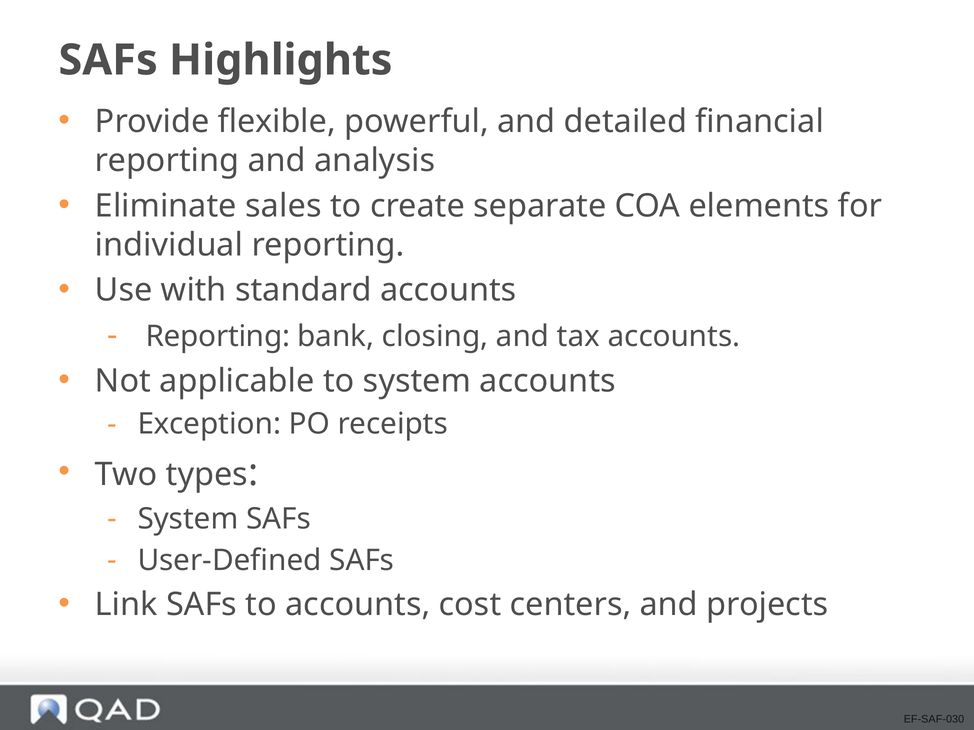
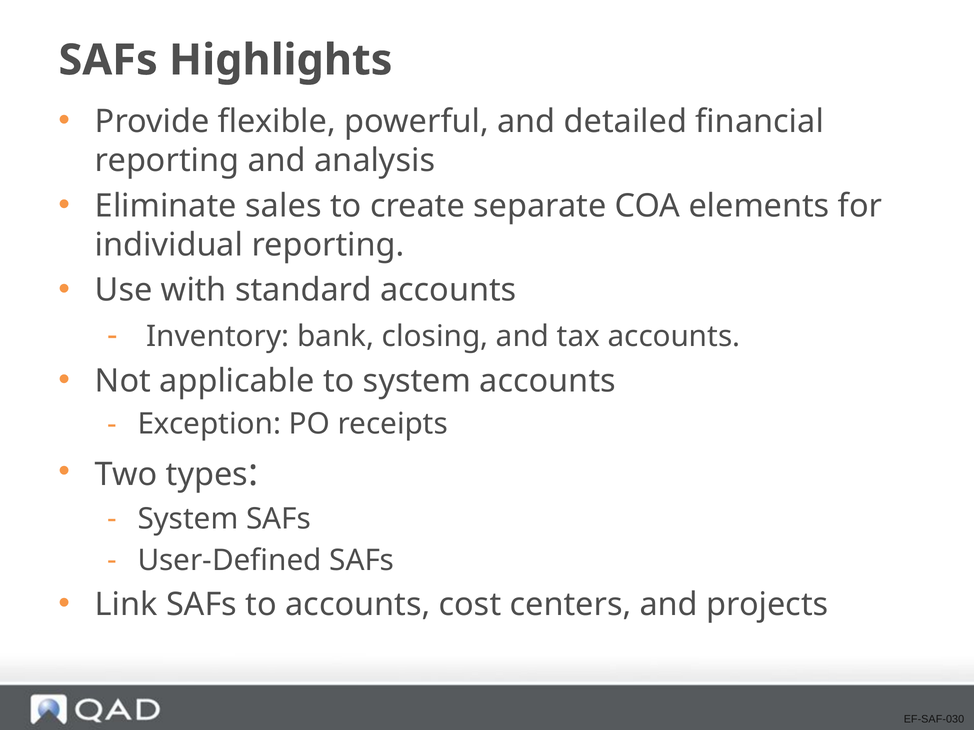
Reporting at (218, 337): Reporting -> Inventory
